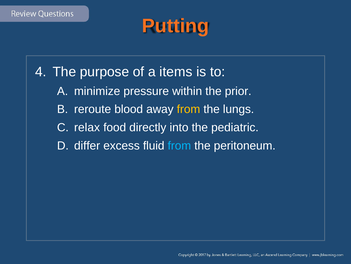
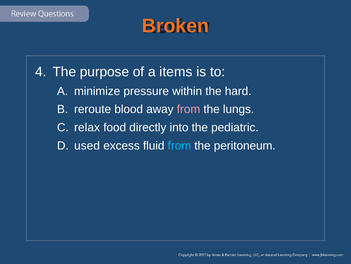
Putting: Putting -> Broken
prior: prior -> hard
from at (188, 109) colour: yellow -> pink
differ: differ -> used
